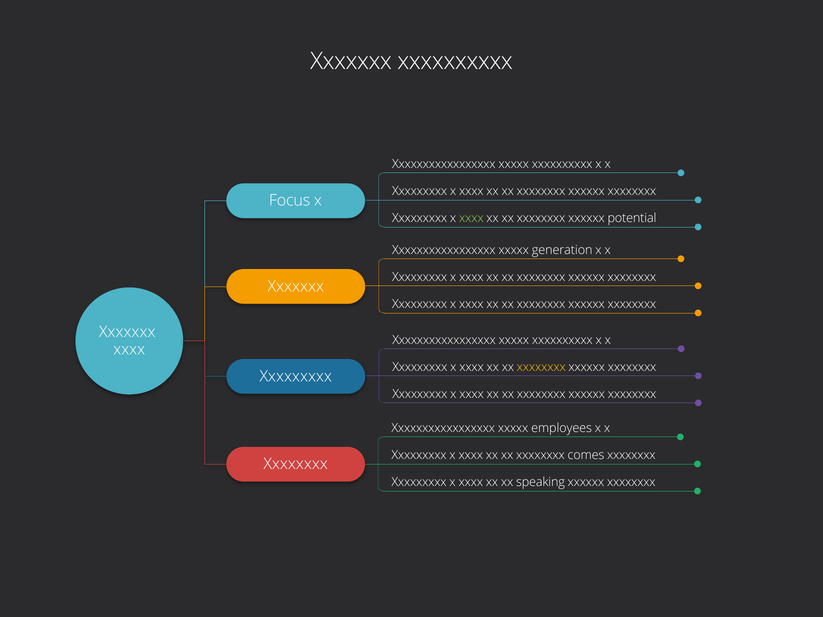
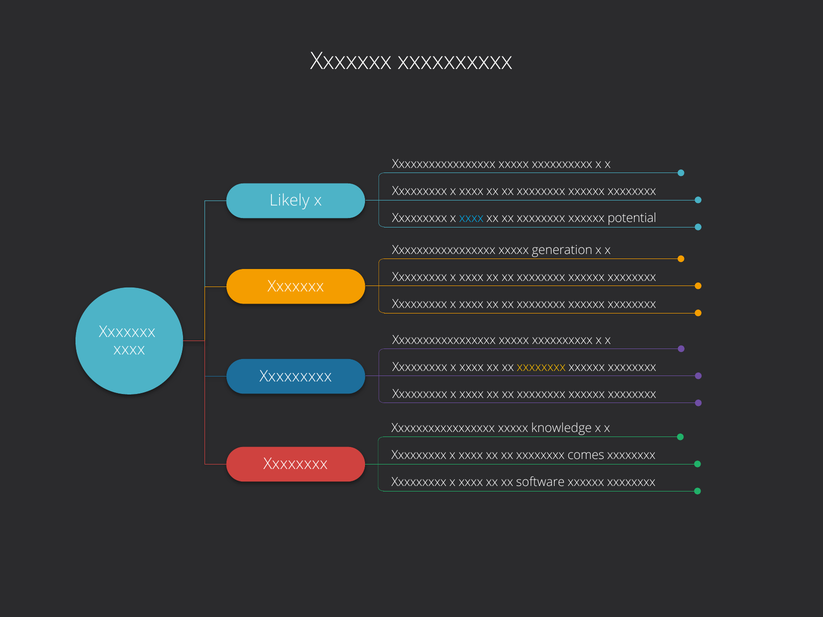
Focus: Focus -> Likely
xxxx at (471, 218) colour: light green -> light blue
employees: employees -> knowledge
speaking: speaking -> software
